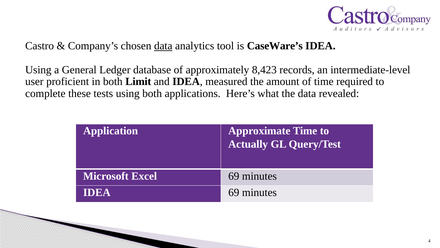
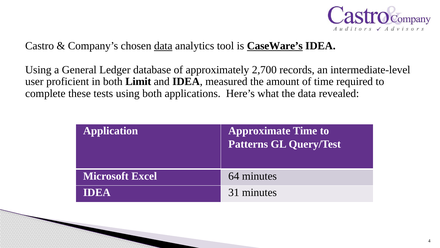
CaseWare’s underline: none -> present
8,423: 8,423 -> 2,700
Actually: Actually -> Patterns
Excel 69: 69 -> 64
IDEA 69: 69 -> 31
